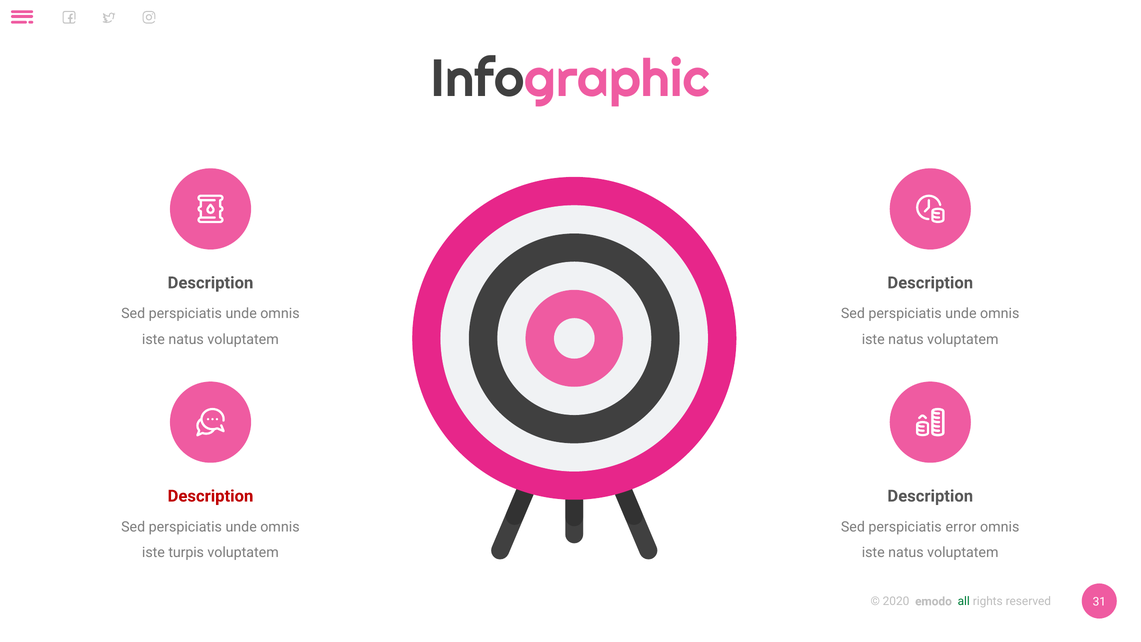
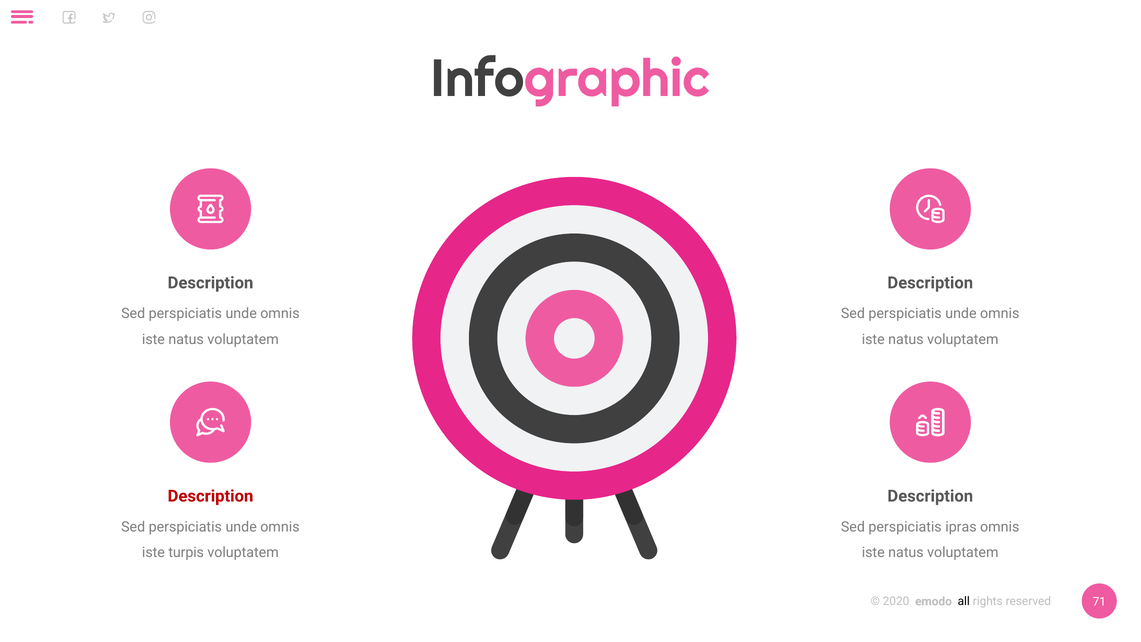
error: error -> ipras
all colour: green -> black
31: 31 -> 71
